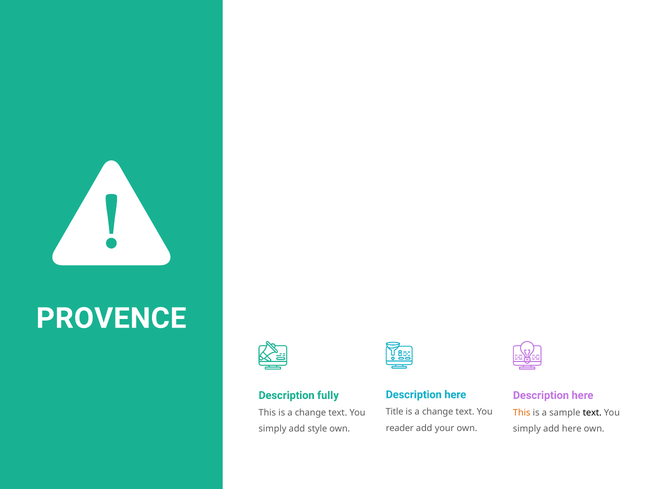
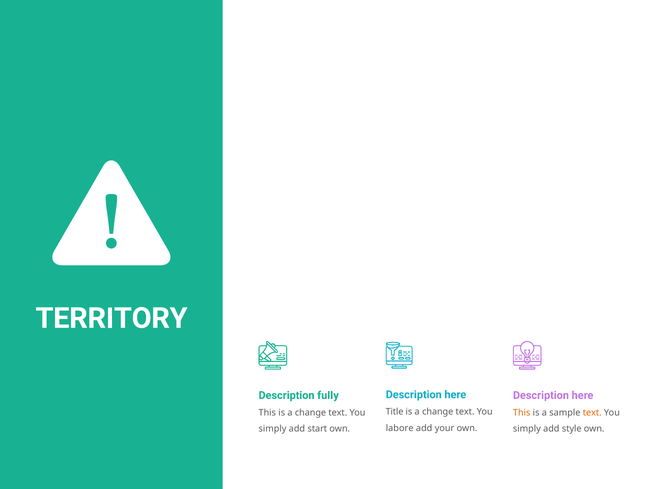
PROVENCE: PROVENCE -> TERRITORY
text at (592, 413) colour: black -> orange
reader: reader -> labore
style: style -> start
add here: here -> style
